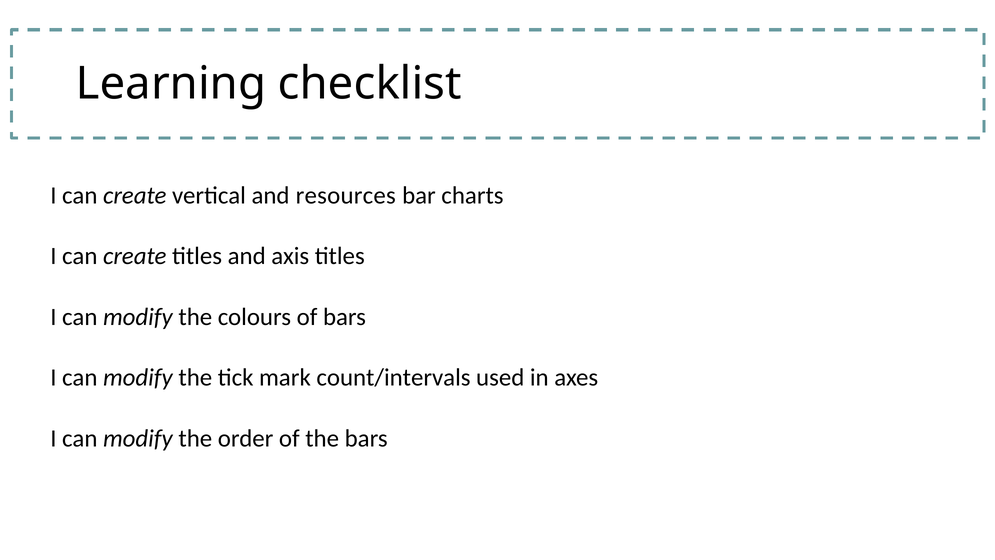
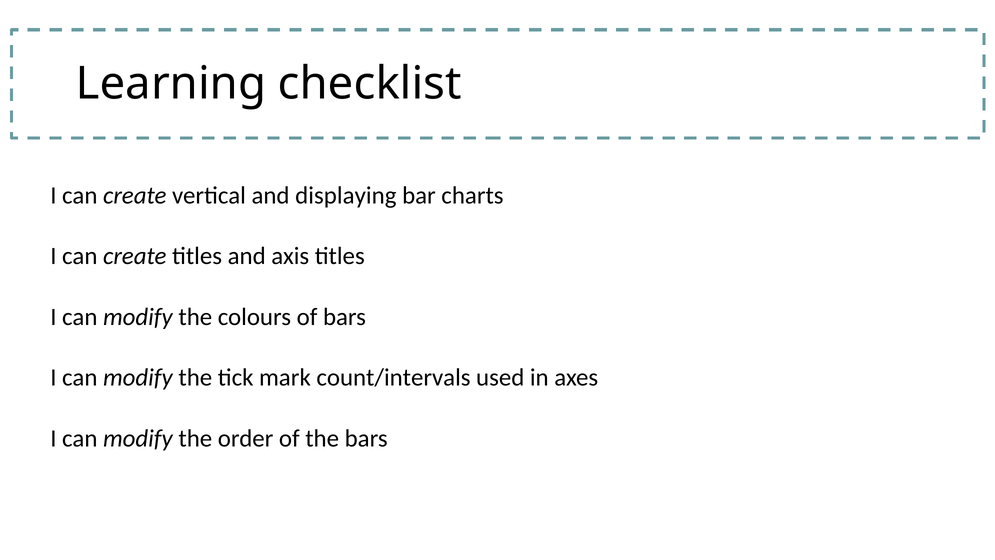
resources: resources -> displaying
